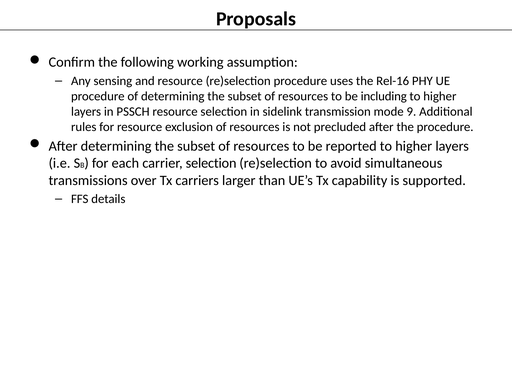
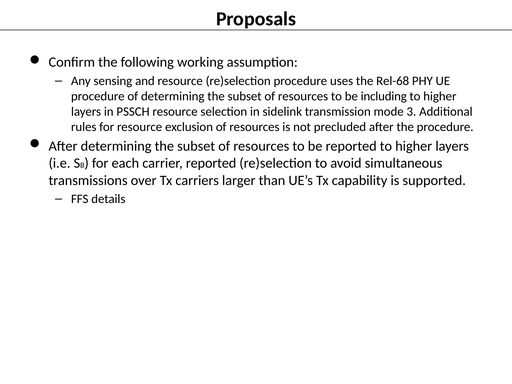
Rel-16: Rel-16 -> Rel-68
9: 9 -> 3
carrier selection: selection -> reported
